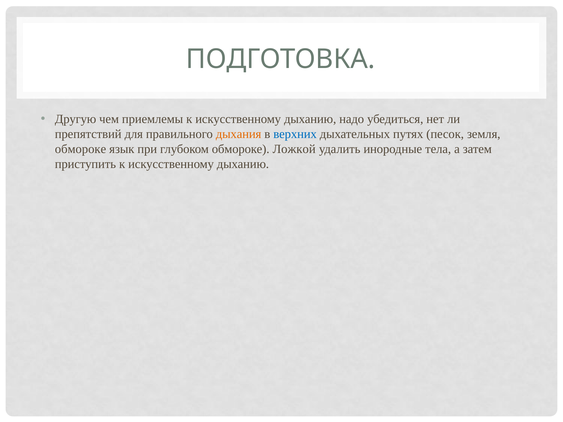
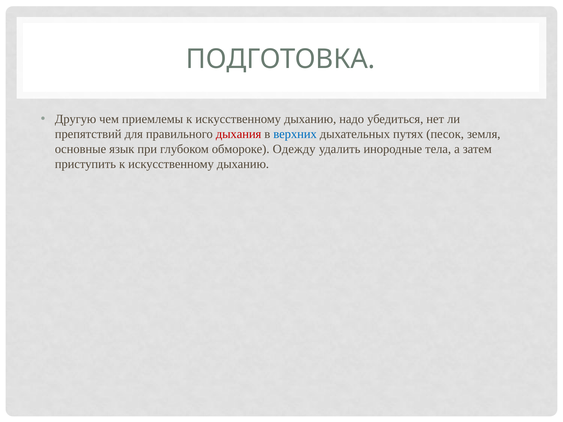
дыхания colour: orange -> red
обмороке at (81, 149): обмороке -> основные
Ложкой: Ложкой -> Одежду
